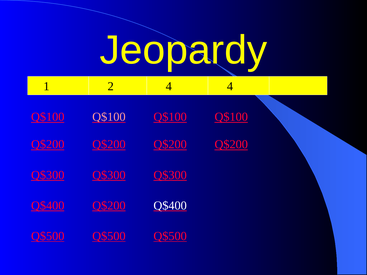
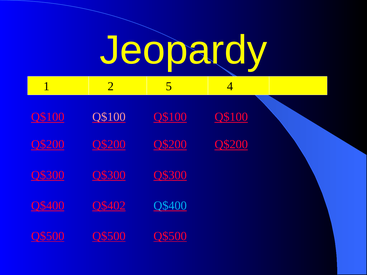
2 4: 4 -> 5
Q$200 at (109, 206): Q$200 -> Q$402
Q$400 at (170, 206) colour: white -> light blue
